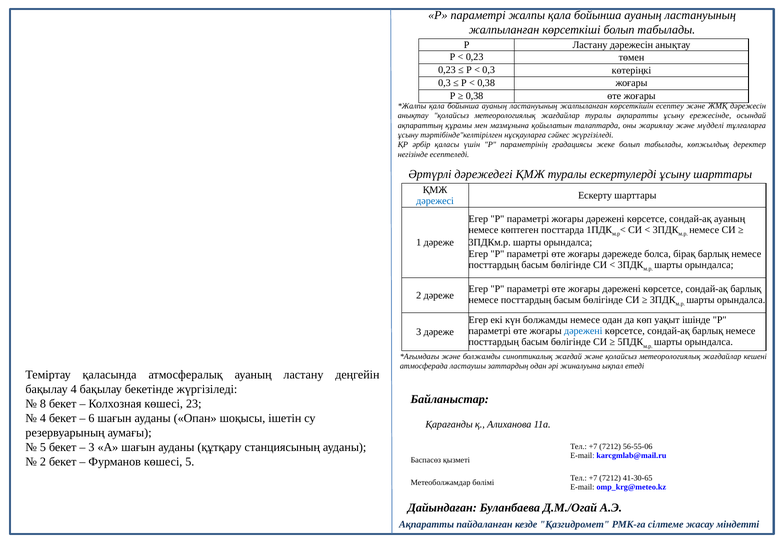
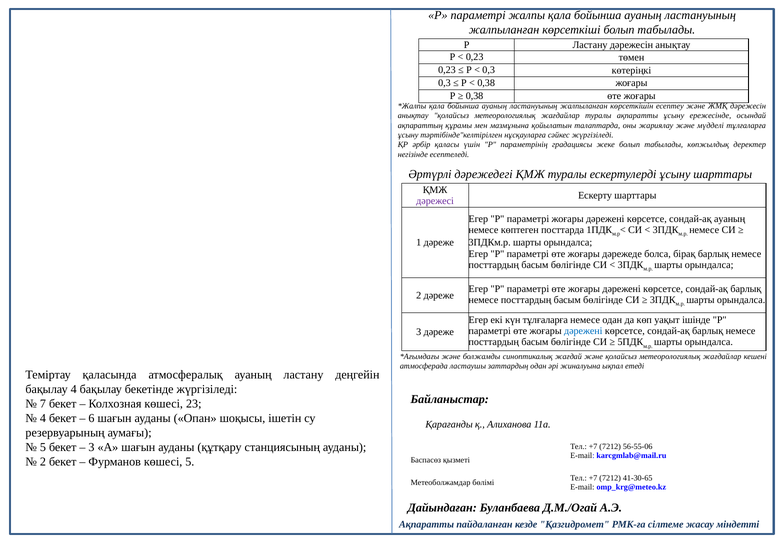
дәрежесі colour: blue -> purple
күн болжамды: болжамды -> тұлғаларға
8: 8 -> 7
